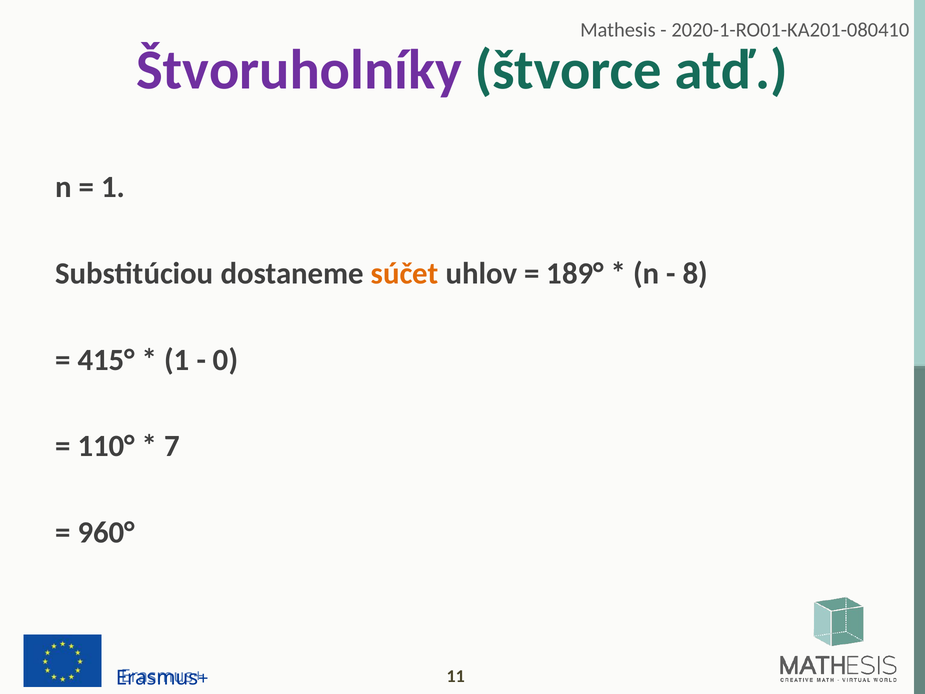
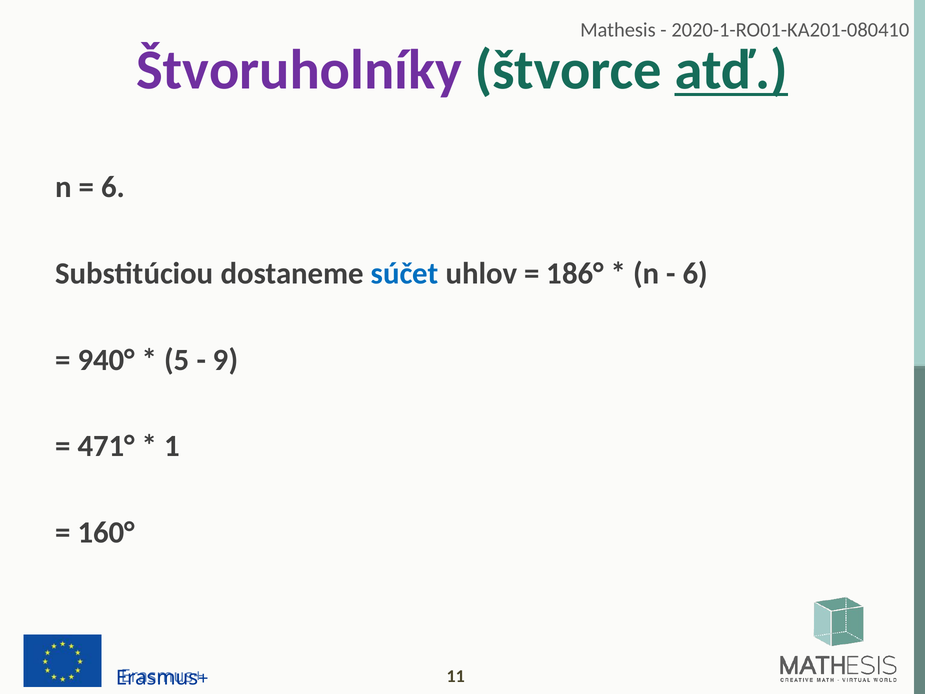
atď underline: none -> present
1 at (113, 187): 1 -> 6
súčet colour: orange -> blue
189°: 189° -> 186°
8 at (695, 273): 8 -> 6
415°: 415° -> 940°
1 at (177, 360): 1 -> 5
0: 0 -> 9
110°: 110° -> 471°
7: 7 -> 1
960°: 960° -> 160°
